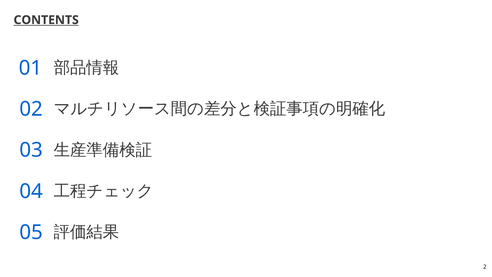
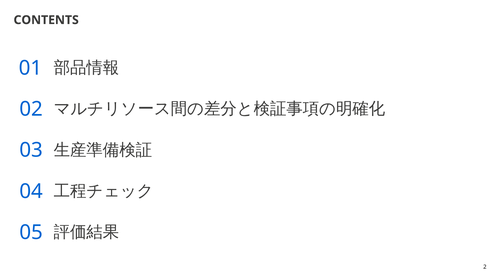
CONTENTS underline: present -> none
